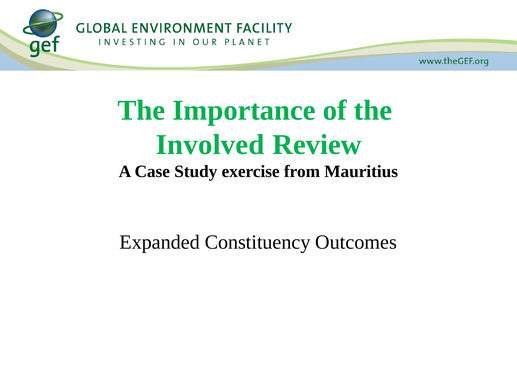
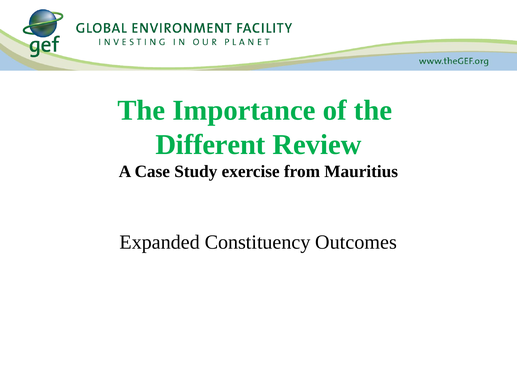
Involved: Involved -> Different
